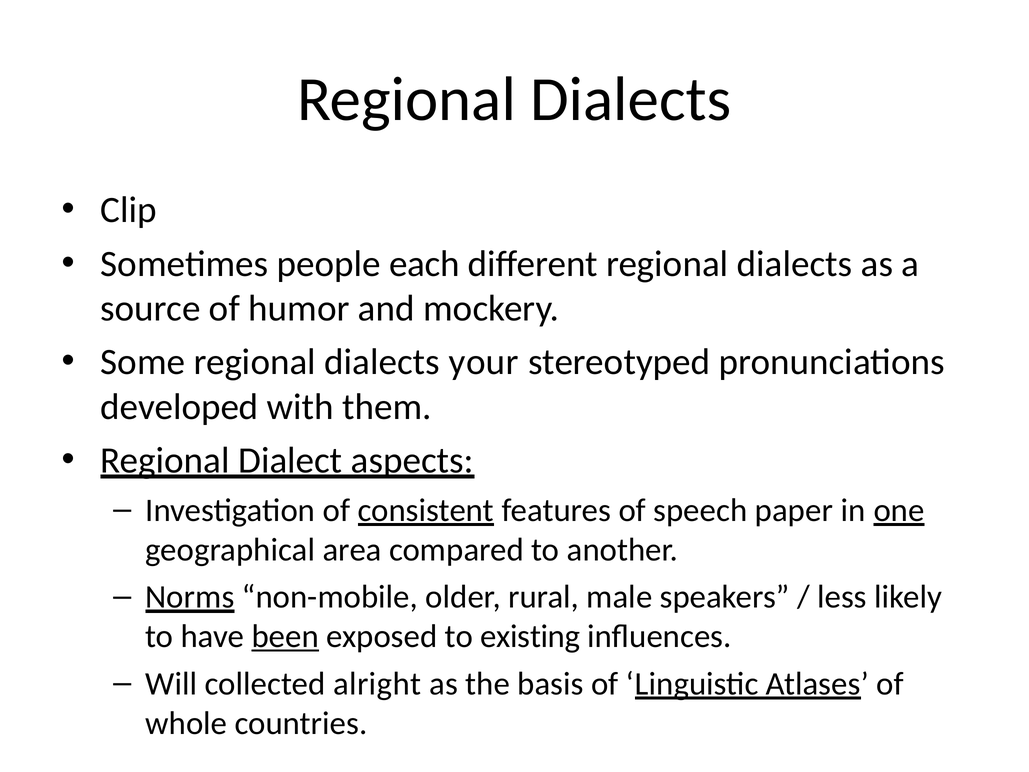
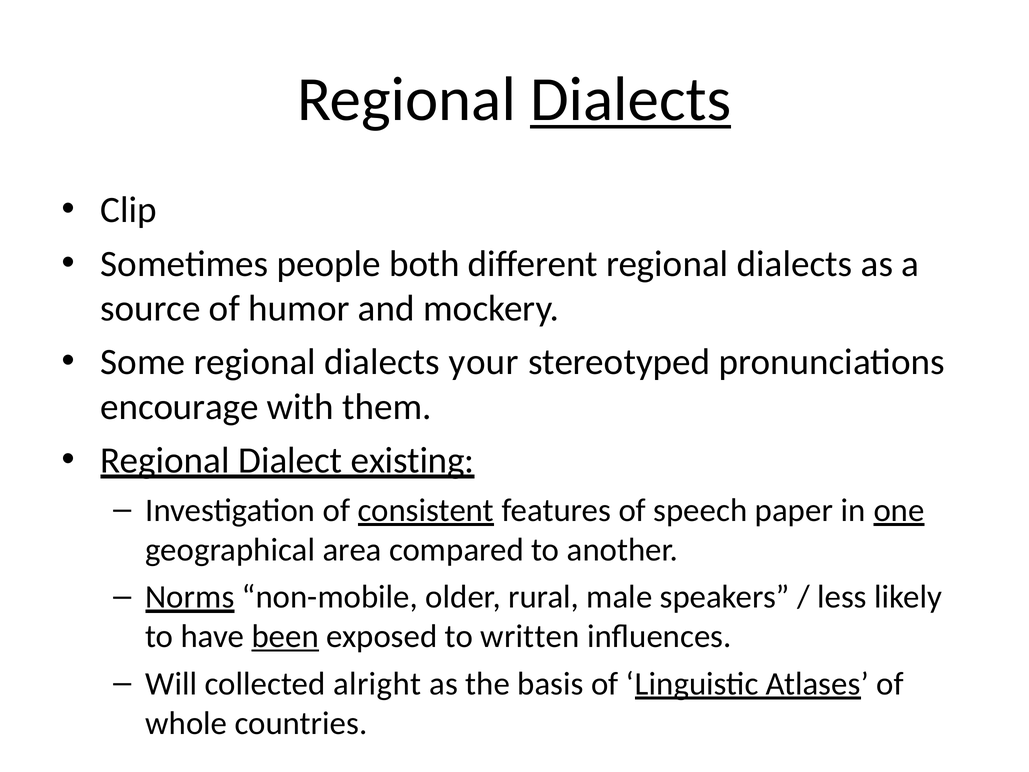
Dialects at (631, 100) underline: none -> present
each: each -> both
developed: developed -> encourage
aspects: aspects -> existing
existing: existing -> written
